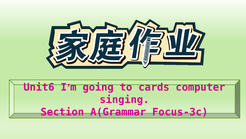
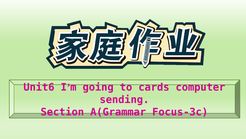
singing: singing -> sending
